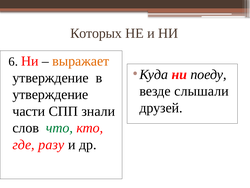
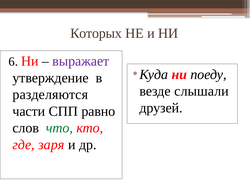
выражает colour: orange -> purple
утверждение at (50, 94): утверждение -> разделяются
знали: знали -> равно
разу: разу -> заря
